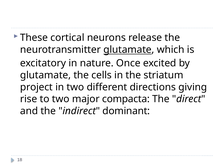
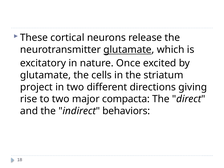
dominant: dominant -> behaviors
